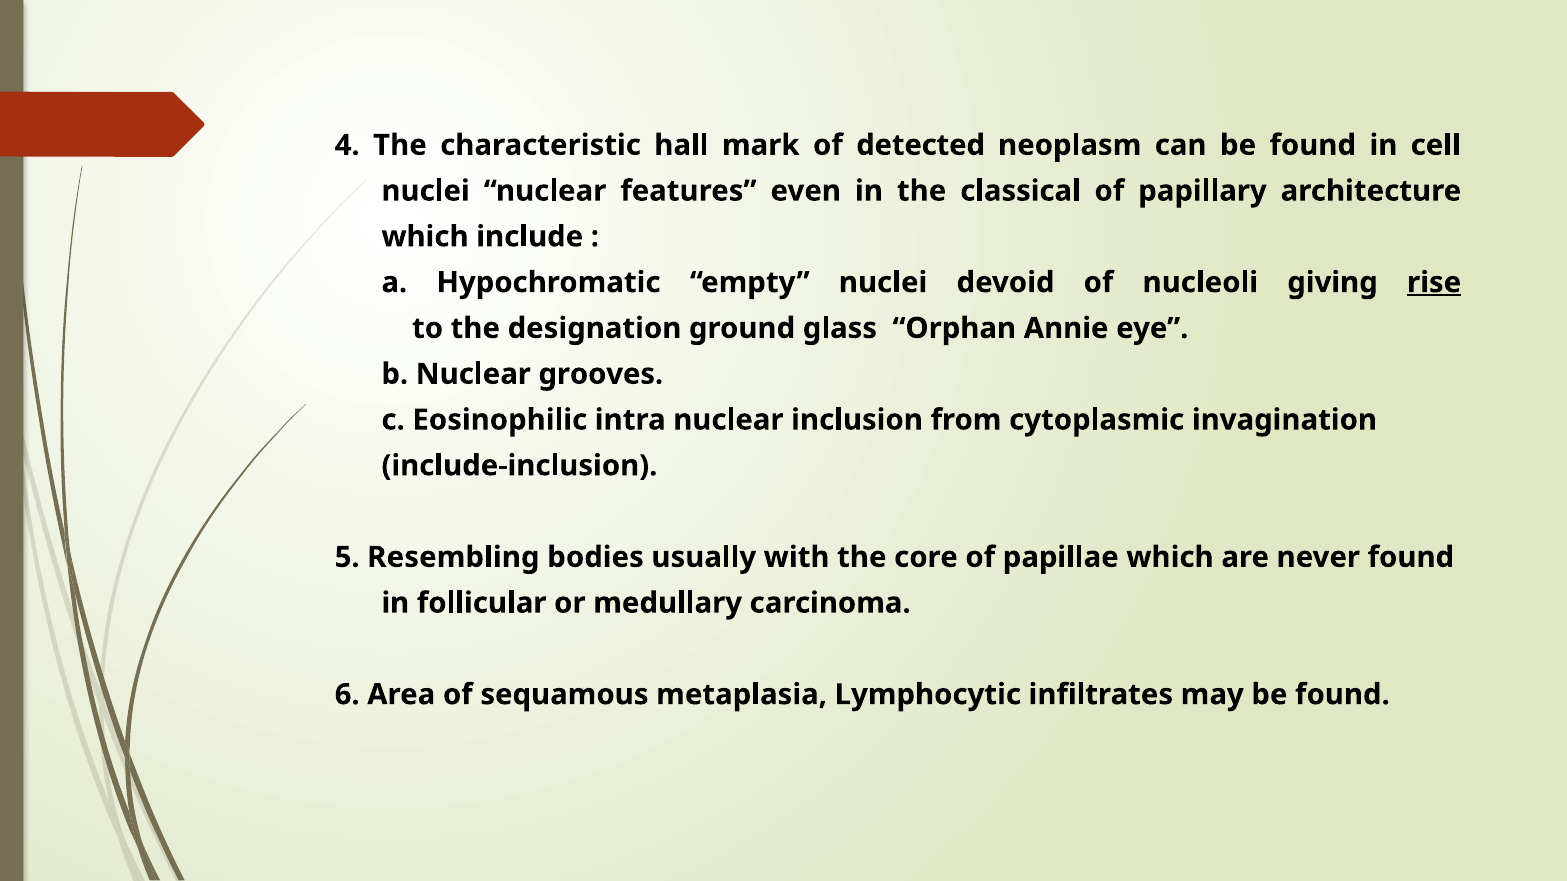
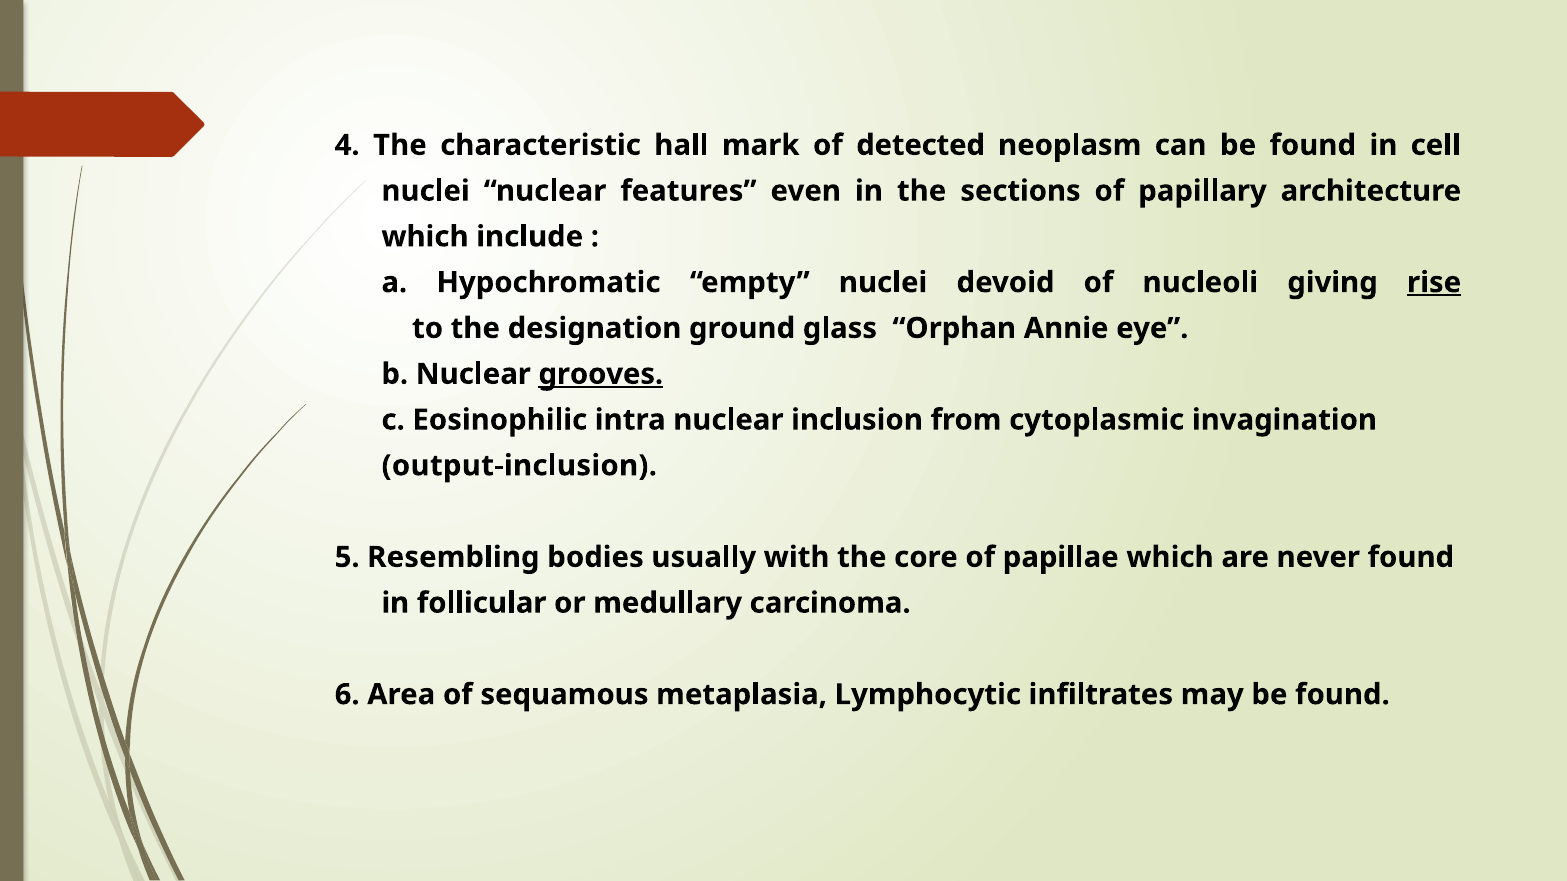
classical: classical -> sections
grooves underline: none -> present
include-inclusion: include-inclusion -> output-inclusion
